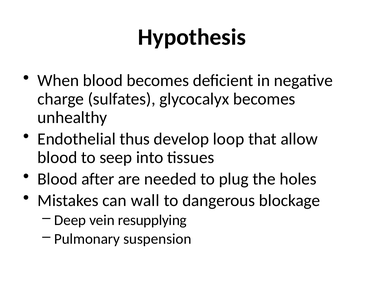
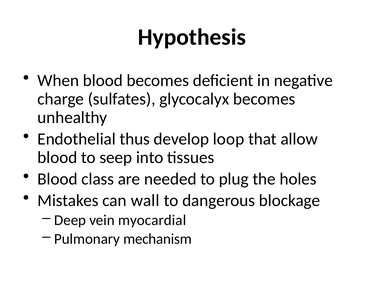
after: after -> class
resupplying: resupplying -> myocardial
suspension: suspension -> mechanism
